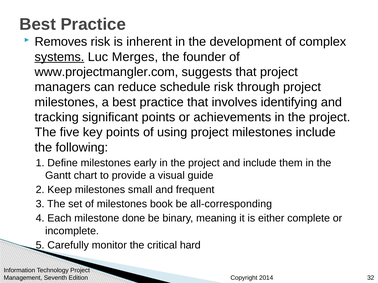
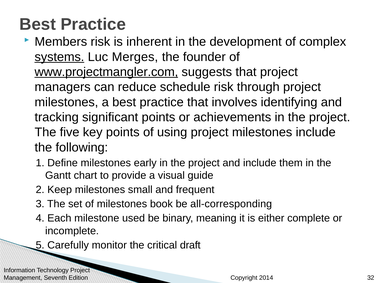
Removes: Removes -> Members
www.projectmangler.com underline: none -> present
done: done -> used
hard: hard -> draft
